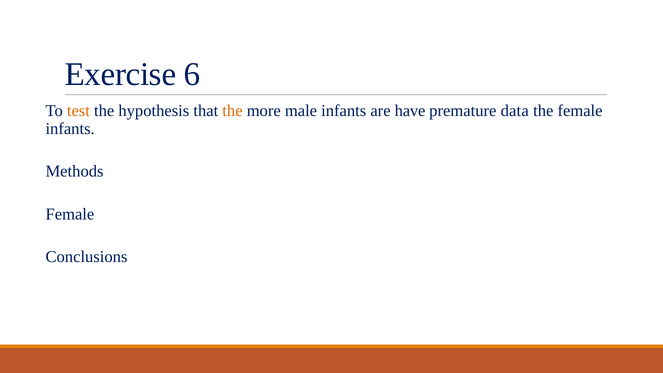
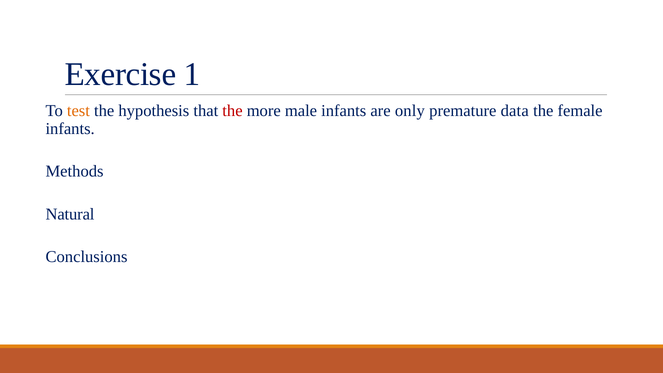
6: 6 -> 1
the at (232, 111) colour: orange -> red
have: have -> only
Female at (70, 214): Female -> Natural
